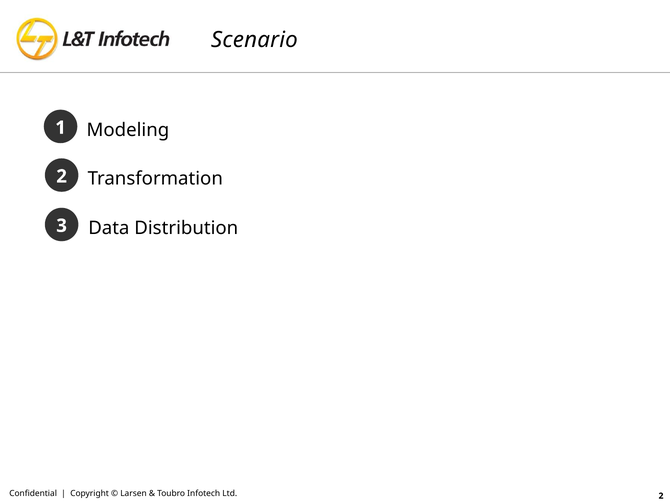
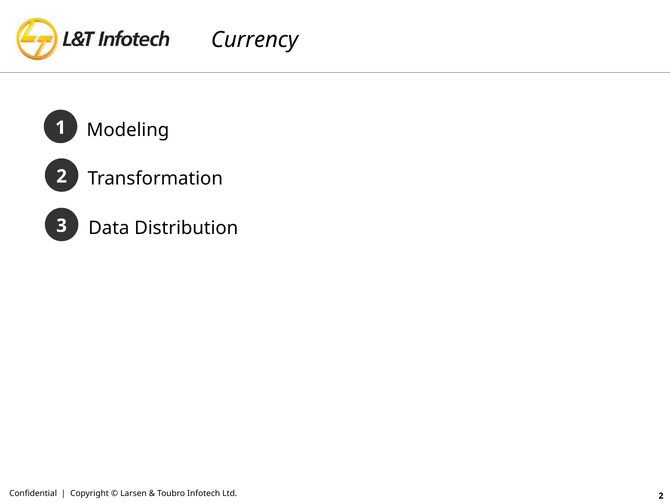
Scenario: Scenario -> Currency
